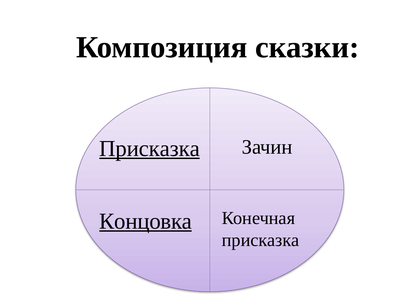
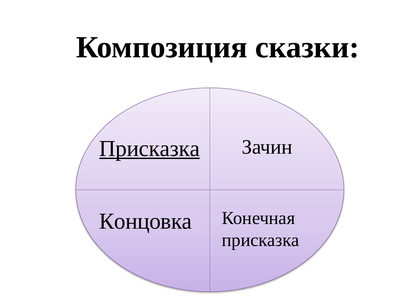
Концовка underline: present -> none
